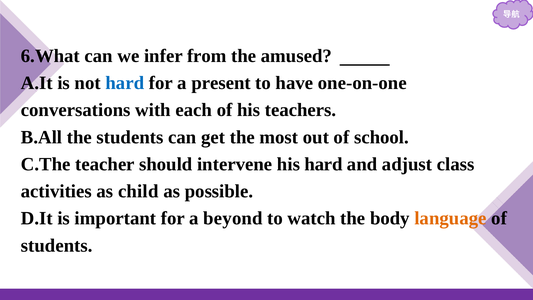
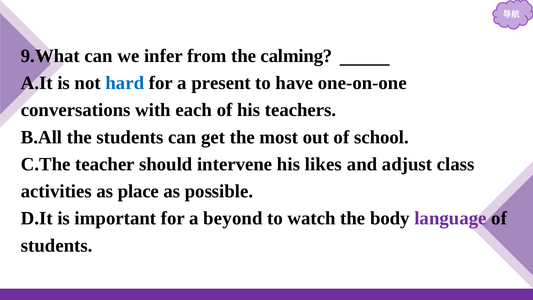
6.What: 6.What -> 9.What
amused: amused -> calming
his hard: hard -> likes
child: child -> place
language colour: orange -> purple
